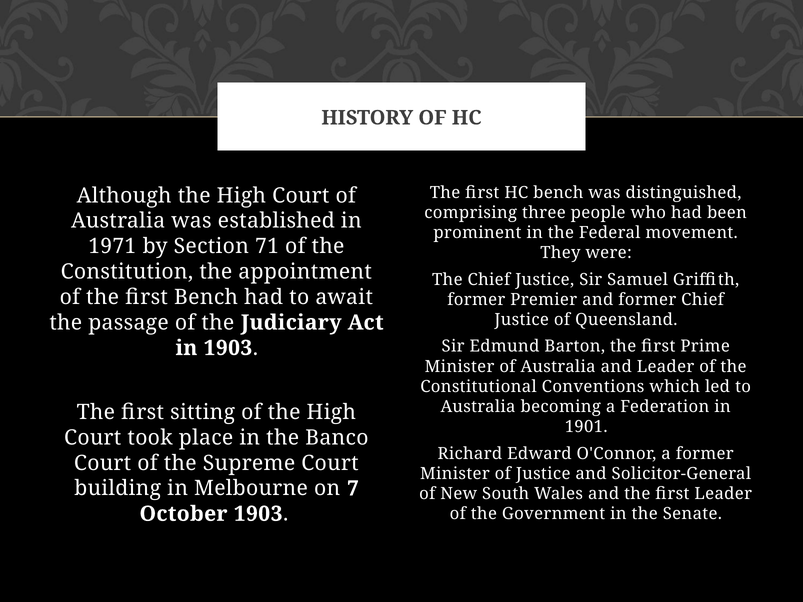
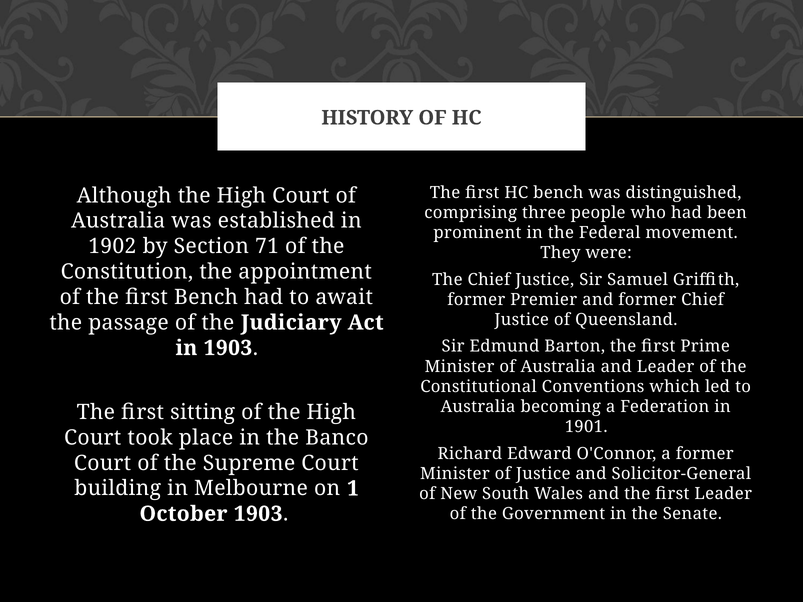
1971: 1971 -> 1902
7: 7 -> 1
